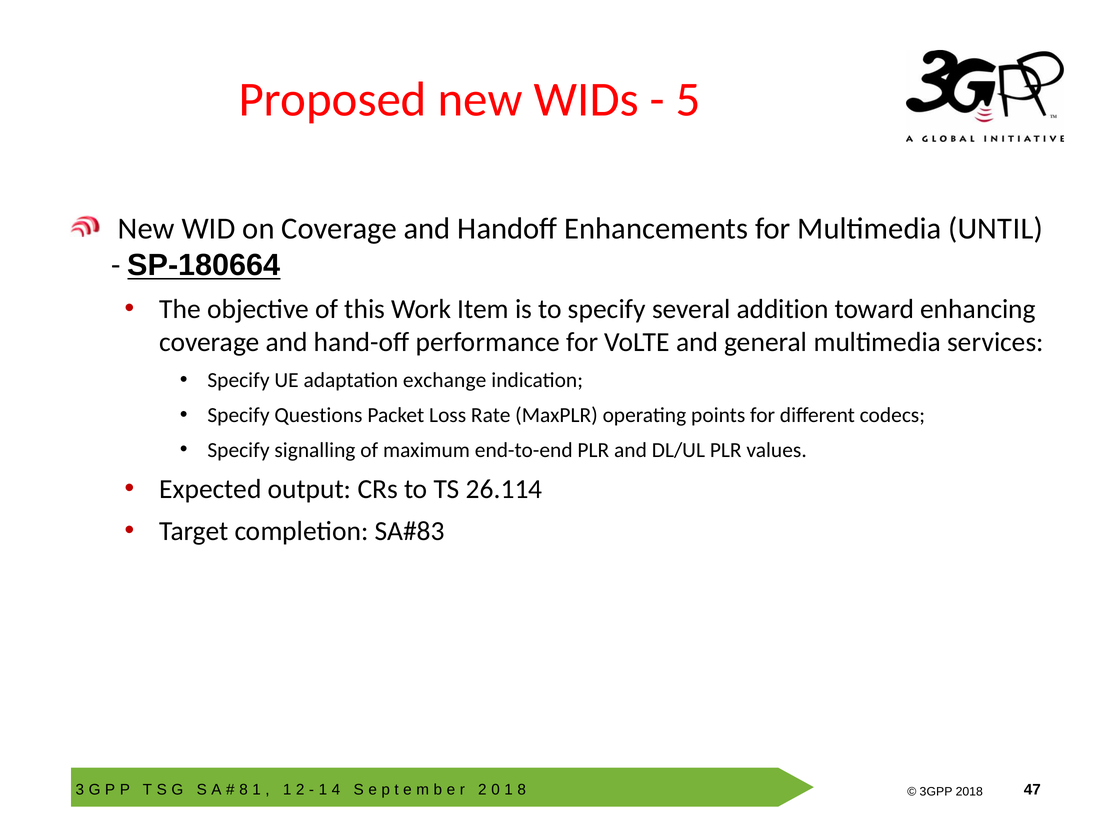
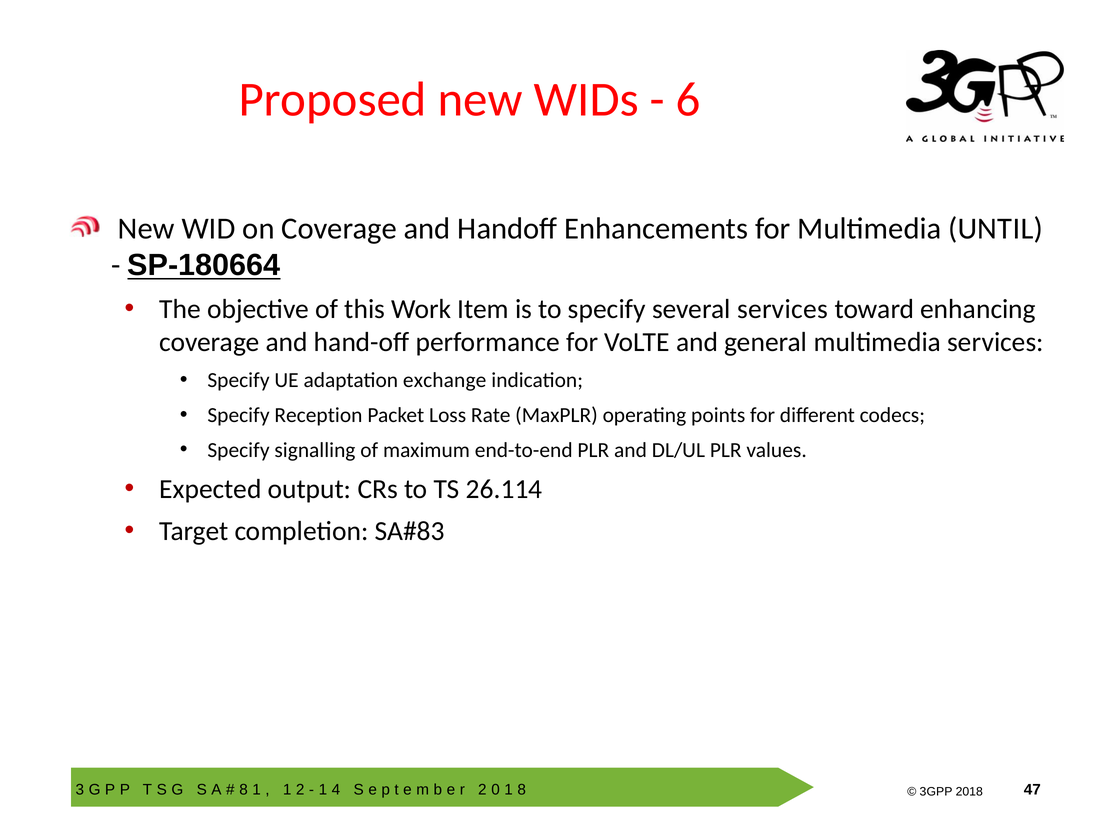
5: 5 -> 6
several addition: addition -> services
Questions: Questions -> Reception
